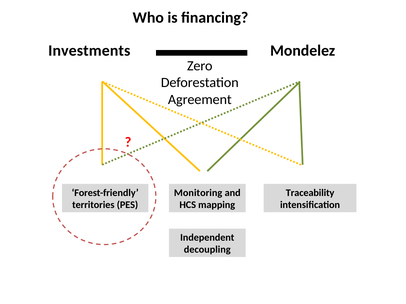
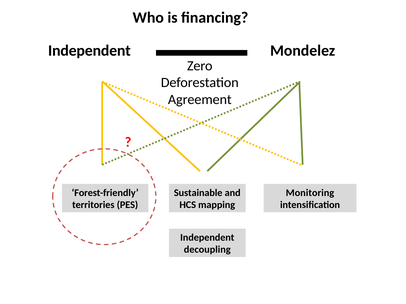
Investments at (89, 51): Investments -> Independent
Monitoring: Monitoring -> Sustainable
Traceability: Traceability -> Monitoring
